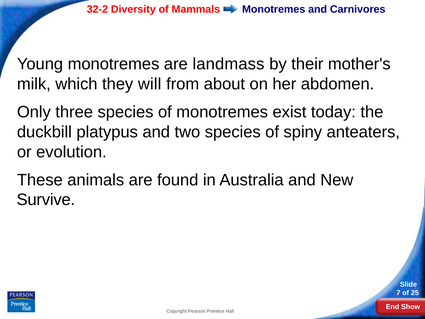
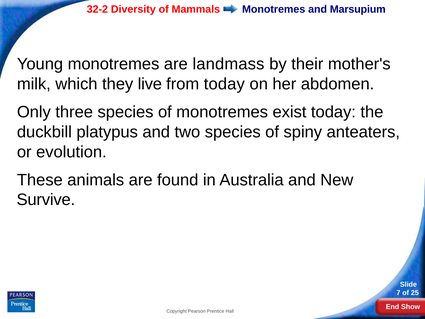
Carnivores: Carnivores -> Marsupium
will: will -> live
from about: about -> today
